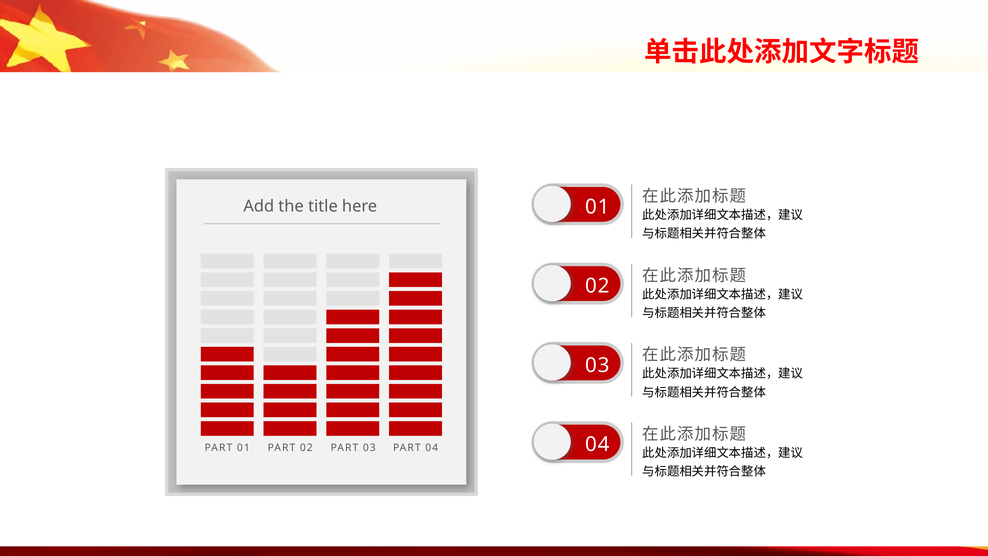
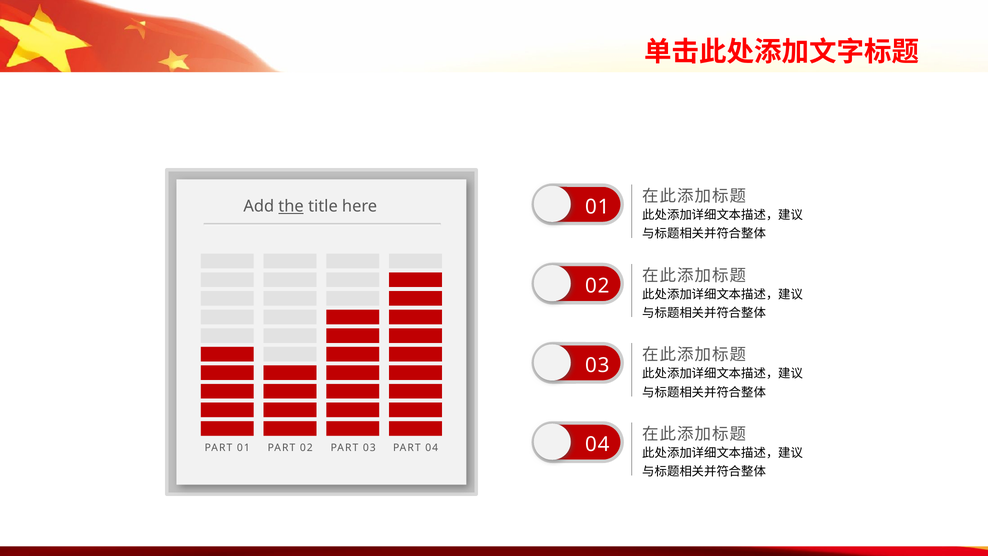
the underline: none -> present
